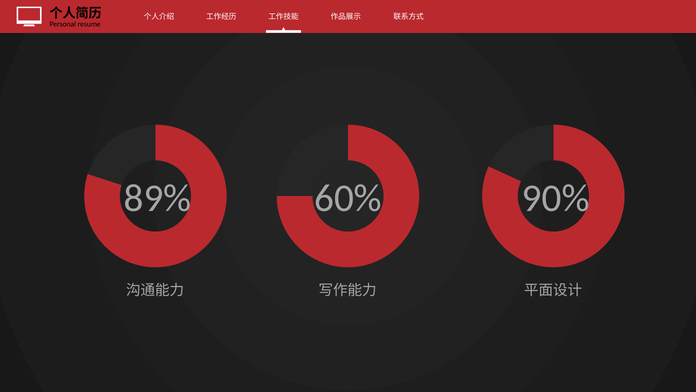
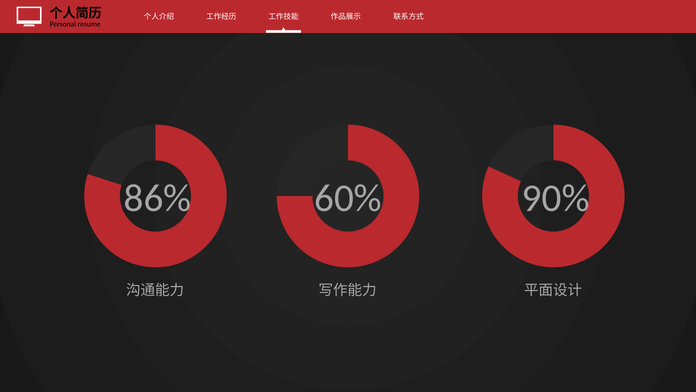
89%: 89% -> 86%
